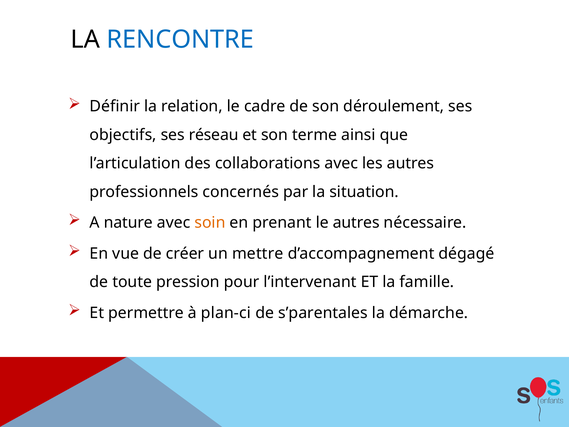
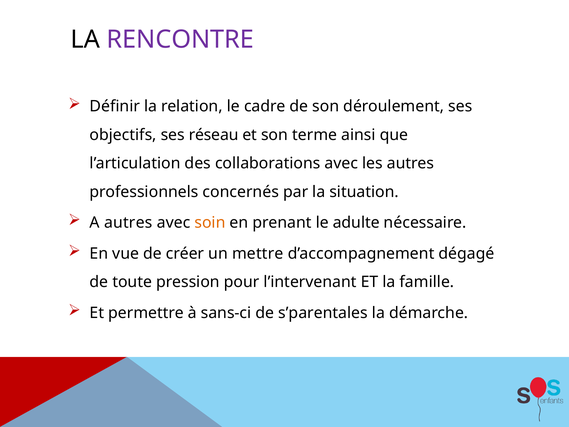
RENCONTRE colour: blue -> purple
A nature: nature -> autres
le autres: autres -> adulte
plan-ci: plan-ci -> sans-ci
